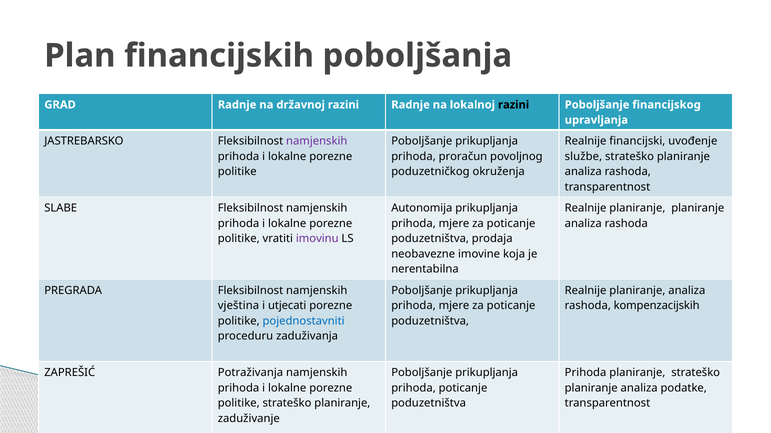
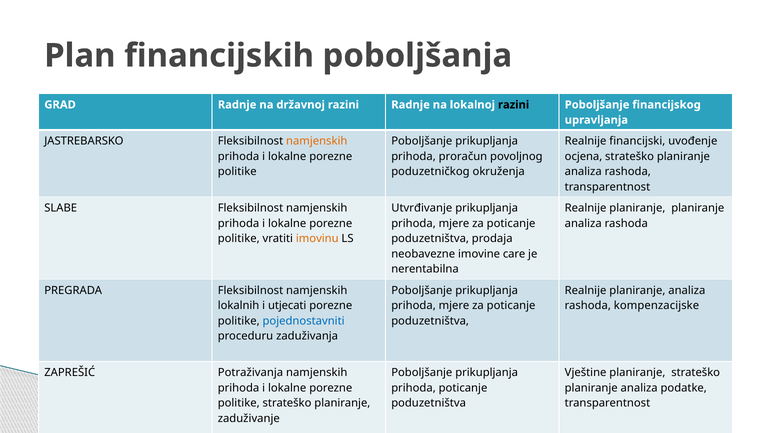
namjenskih at (317, 141) colour: purple -> orange
službe: službe -> ocjena
Autonomija: Autonomija -> Utvrđivanje
imovinu colour: purple -> orange
koja: koja -> care
vještina: vještina -> lokalnih
kompenzacijskih: kompenzacijskih -> kompenzacijske
Prihoda at (586, 373): Prihoda -> Vještine
